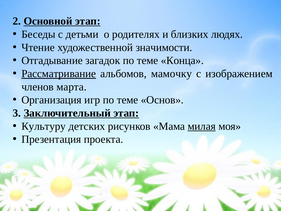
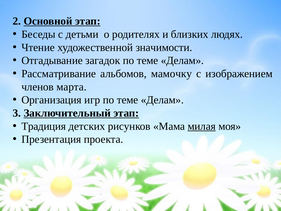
загадок по теме Конца: Конца -> Делам
Рассматривание underline: present -> none
игр по теме Основ: Основ -> Делам
Культуру: Культуру -> Традиция
